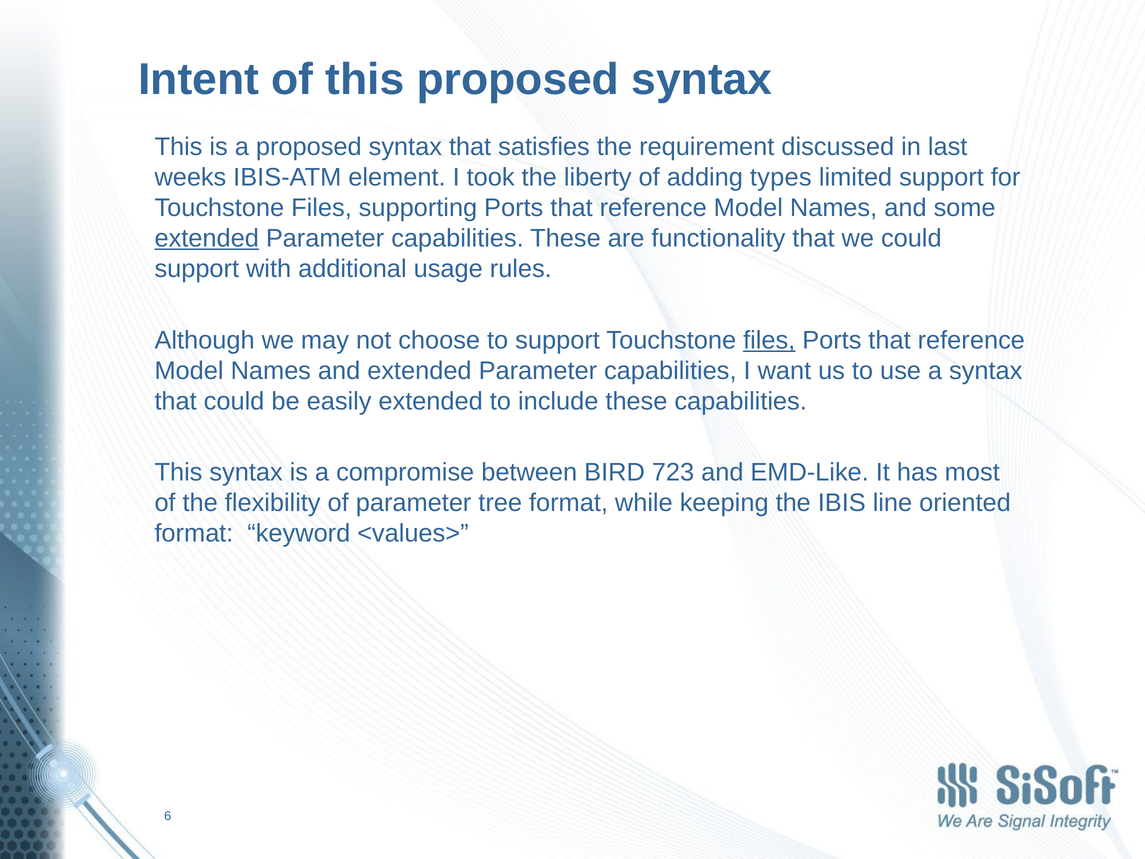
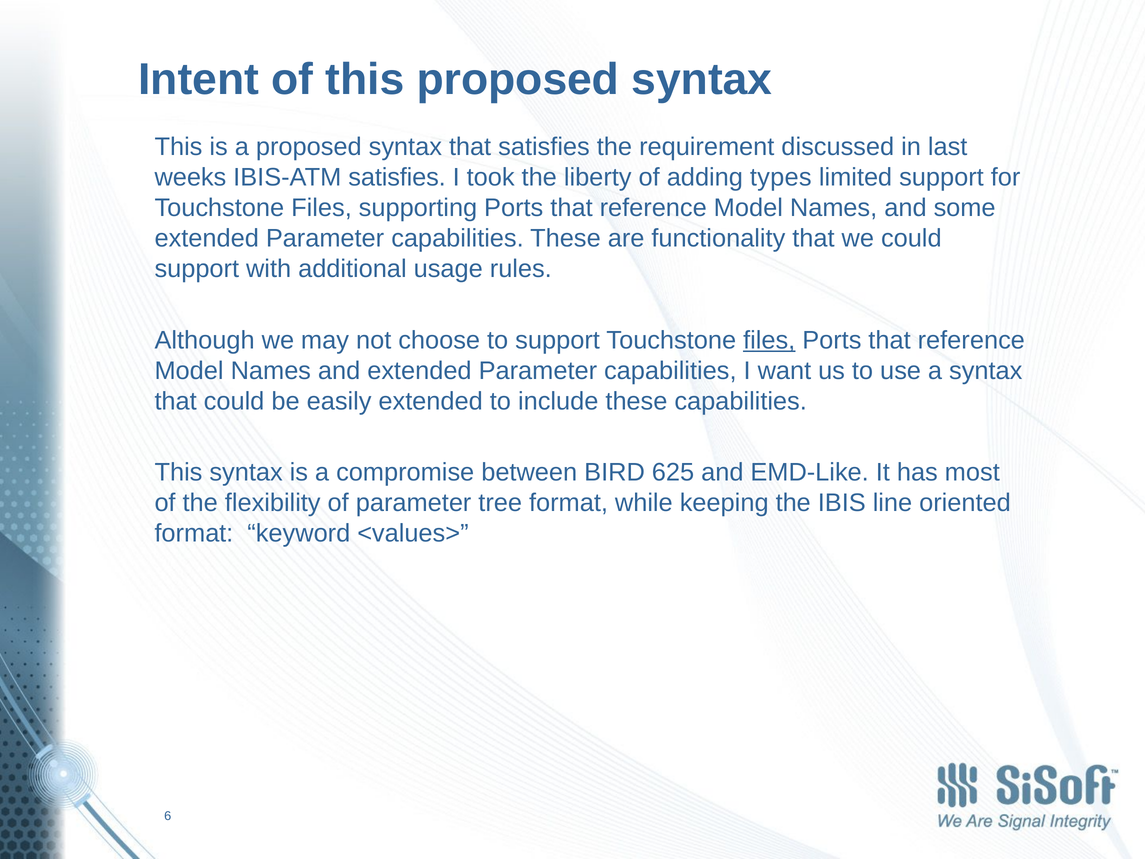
IBIS-ATM element: element -> satisfies
extended at (207, 238) underline: present -> none
723: 723 -> 625
